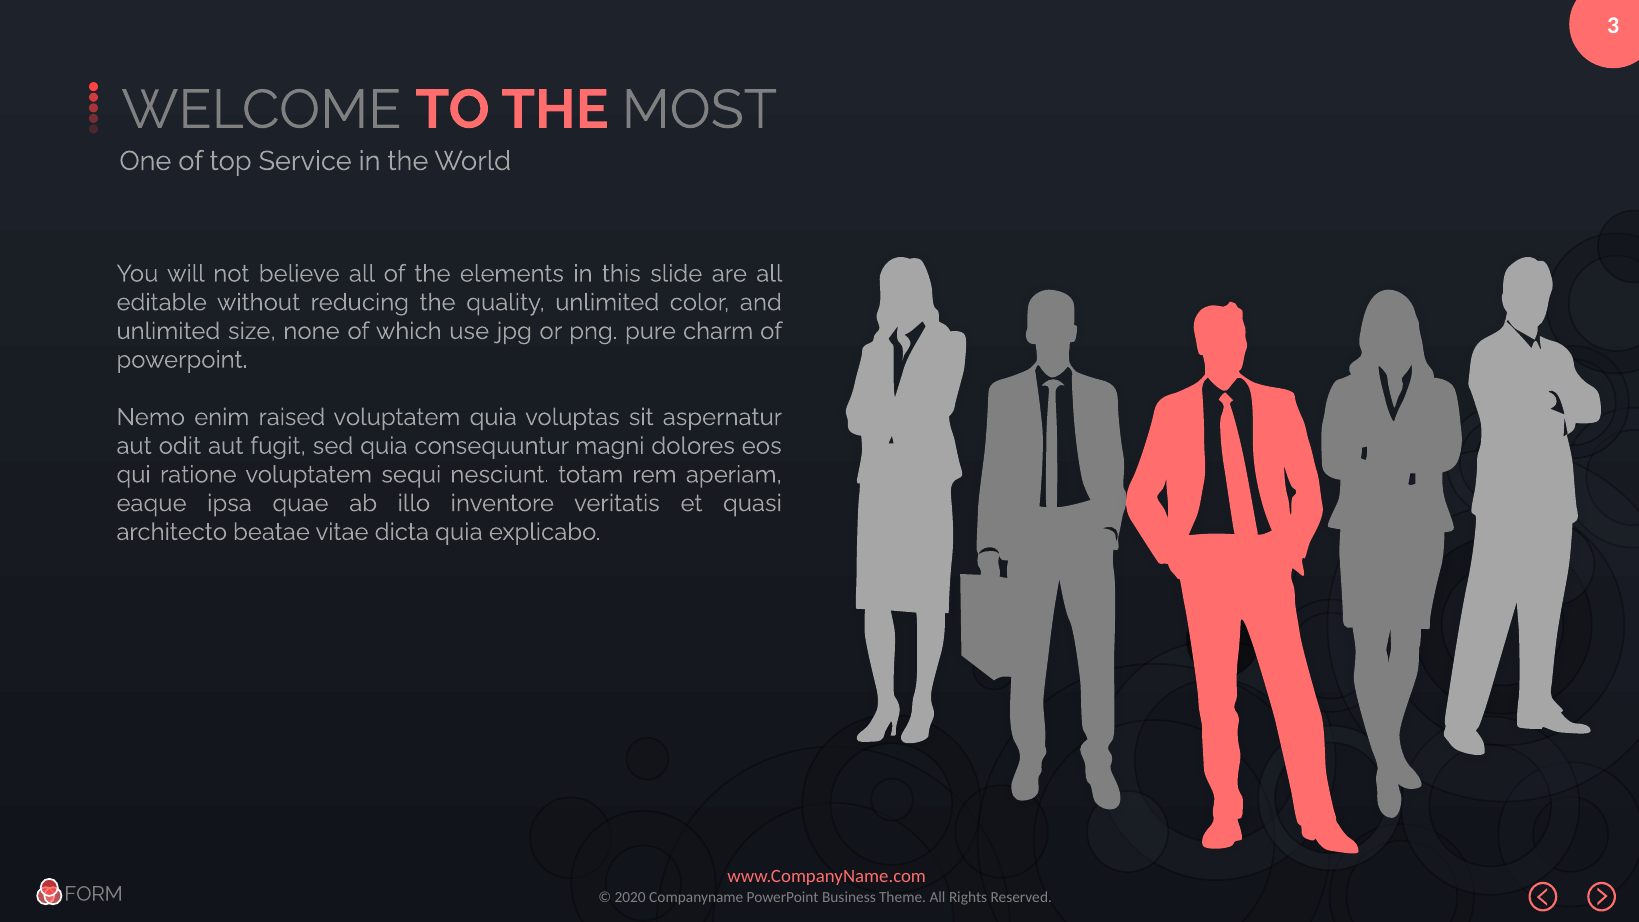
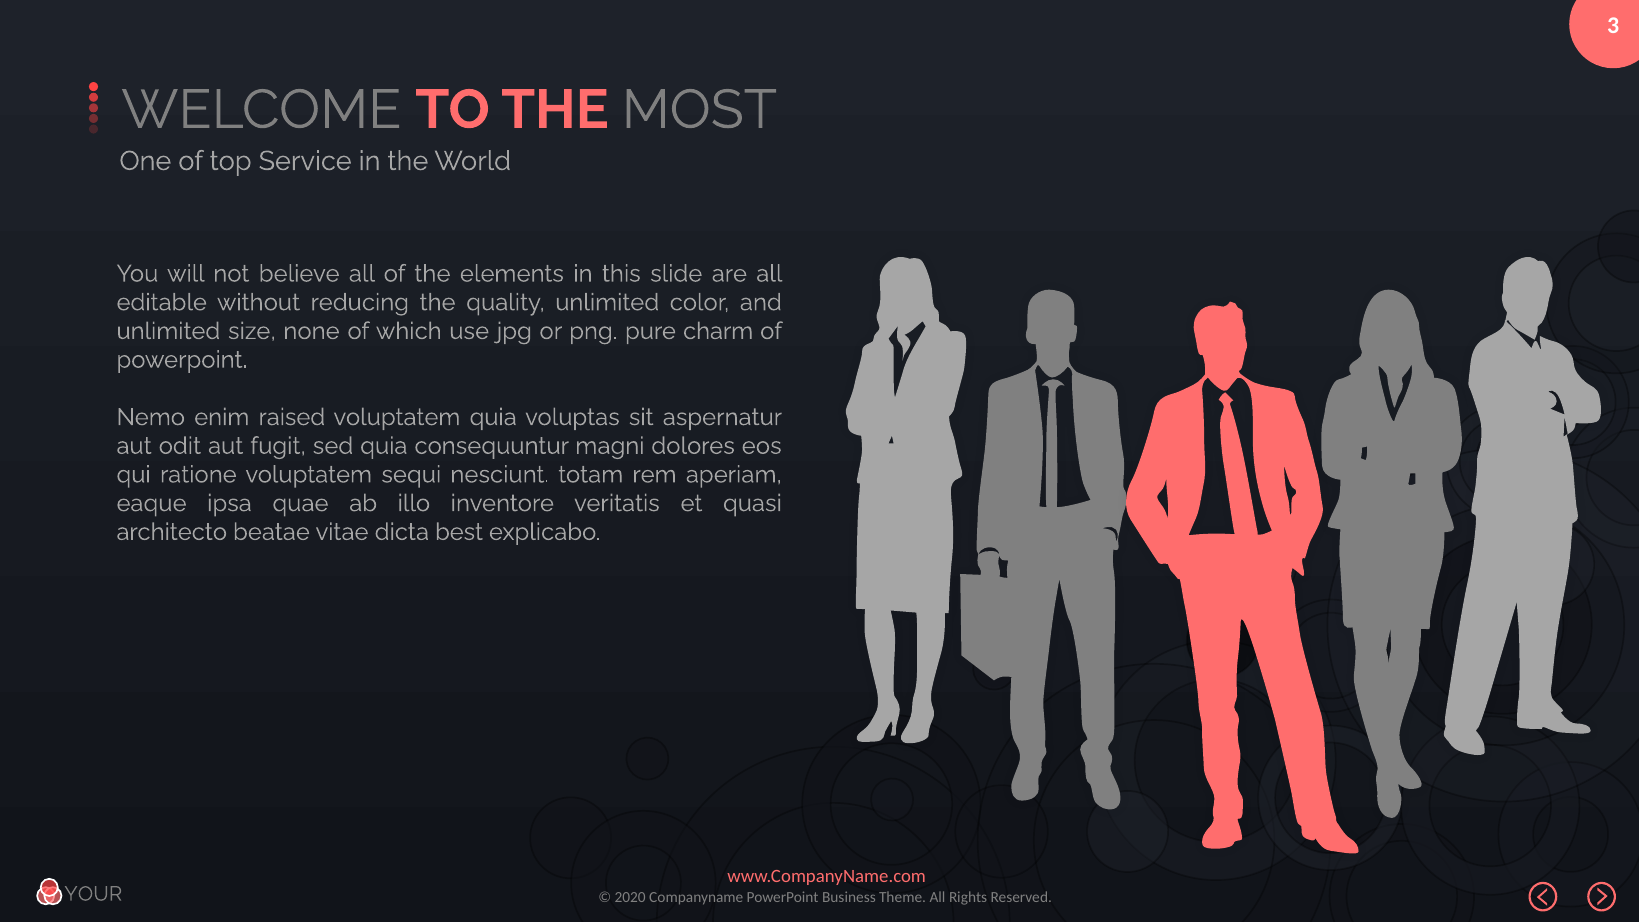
dicta quia: quia -> best
FORM: FORM -> YOUR
